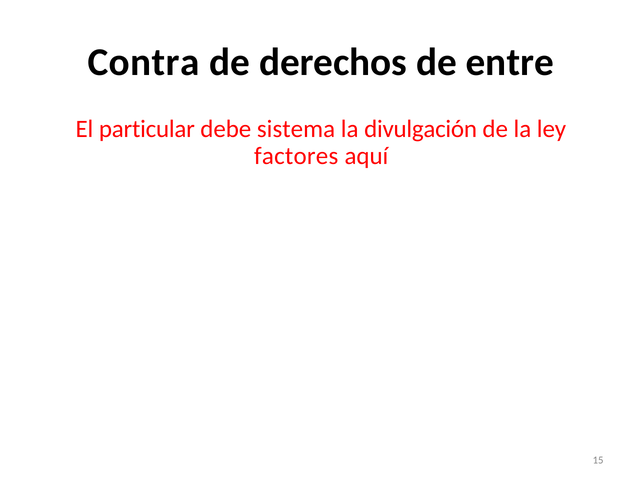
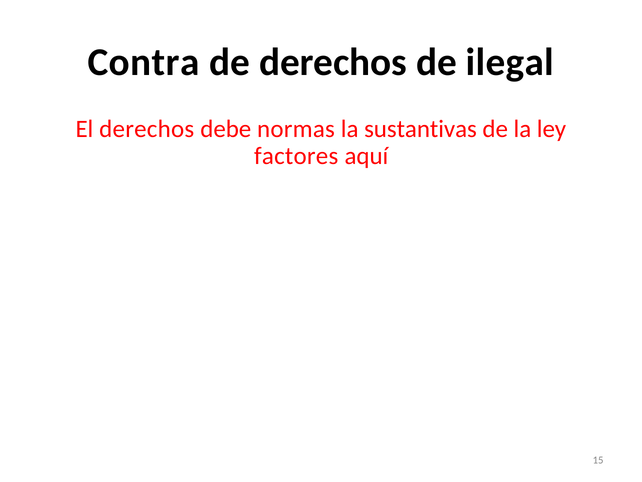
entre: entre -> ilegal
El particular: particular -> derechos
sistema: sistema -> normas
divulgación: divulgación -> sustantivas
